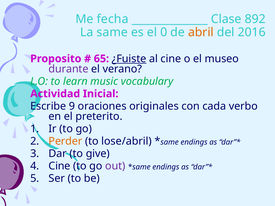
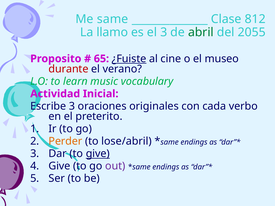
Me fecha: fecha -> same
892: 892 -> 812
La same: same -> llamo
el 0: 0 -> 3
abril colour: orange -> green
2016: 2016 -> 2055
durante colour: purple -> red
Escribe 9: 9 -> 3
give at (98, 154) underline: none -> present
Cine at (60, 166): Cine -> Give
